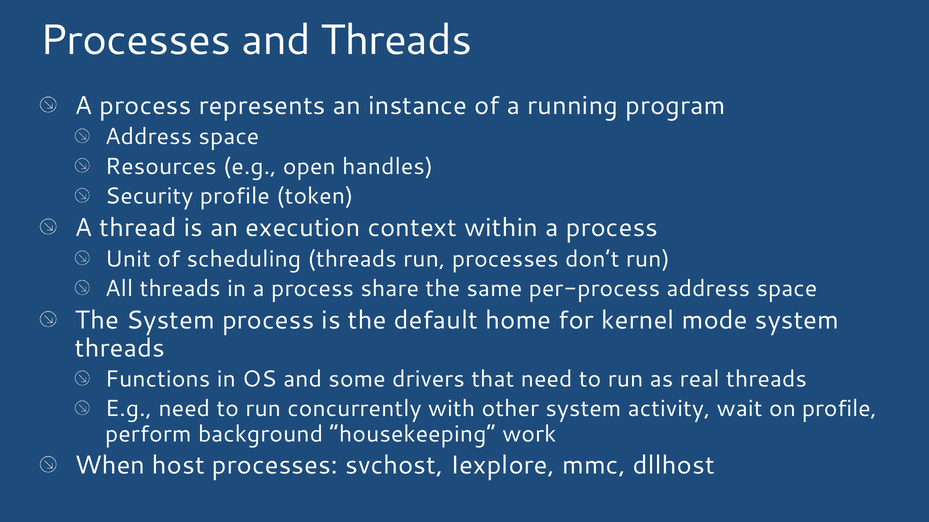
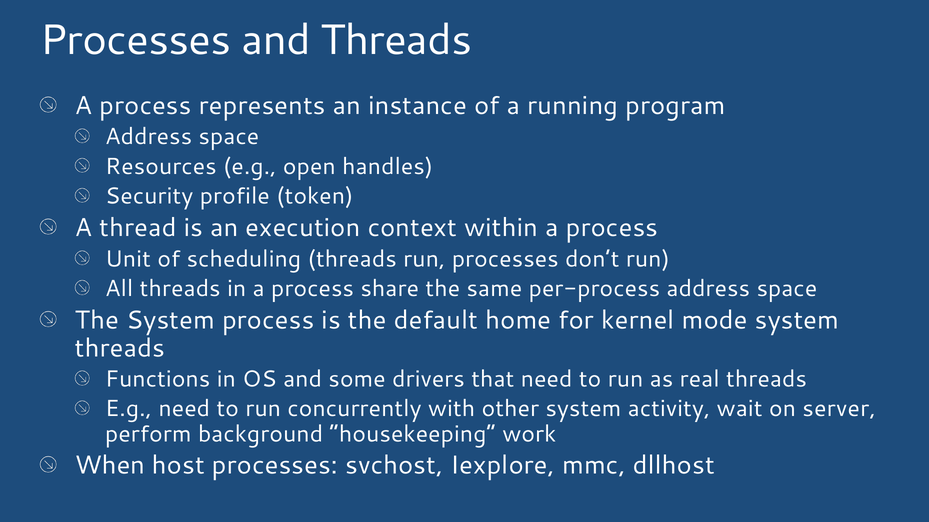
on profile: profile -> server
